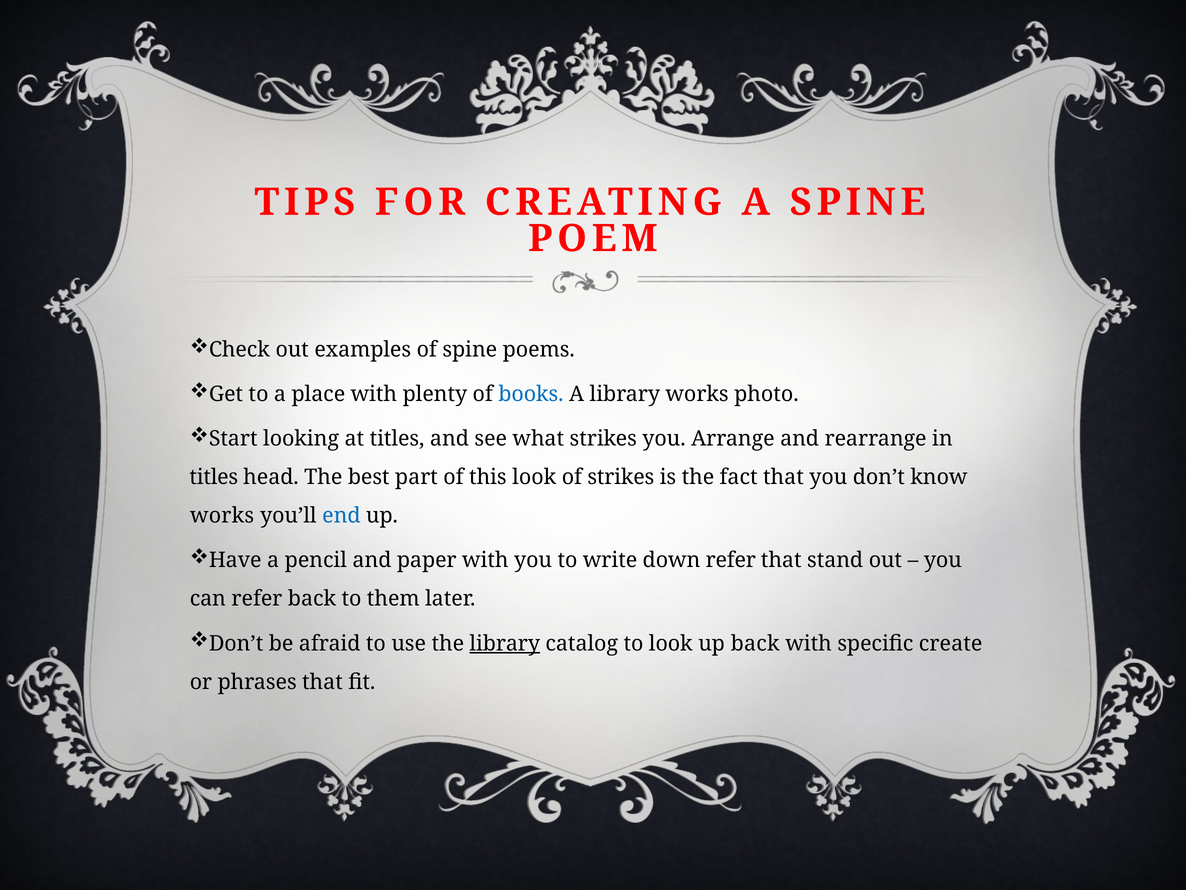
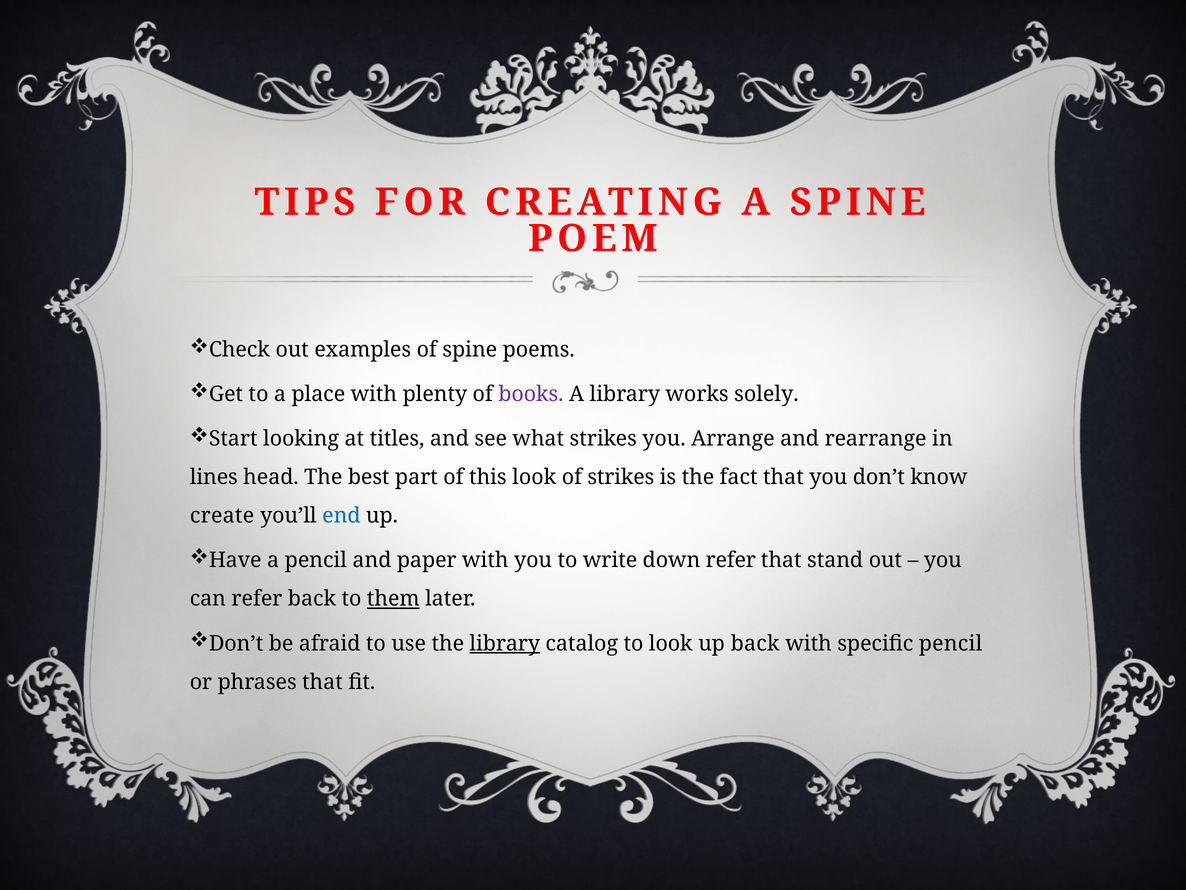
books colour: blue -> purple
photo: photo -> solely
titles at (214, 477): titles -> lines
works at (222, 516): works -> create
them underline: none -> present
specific create: create -> pencil
